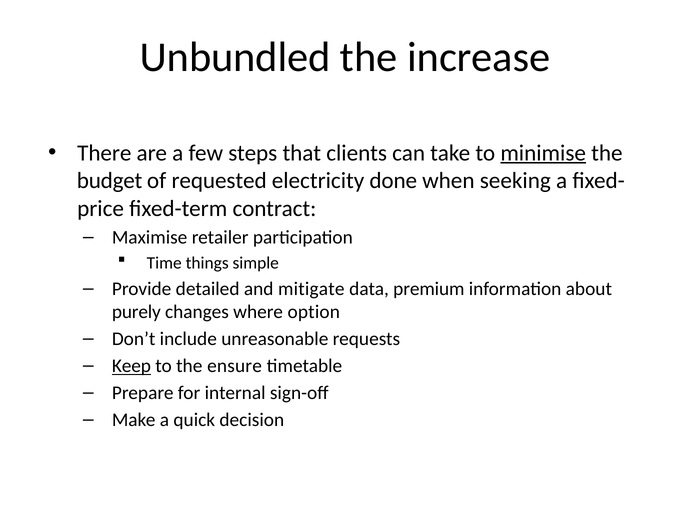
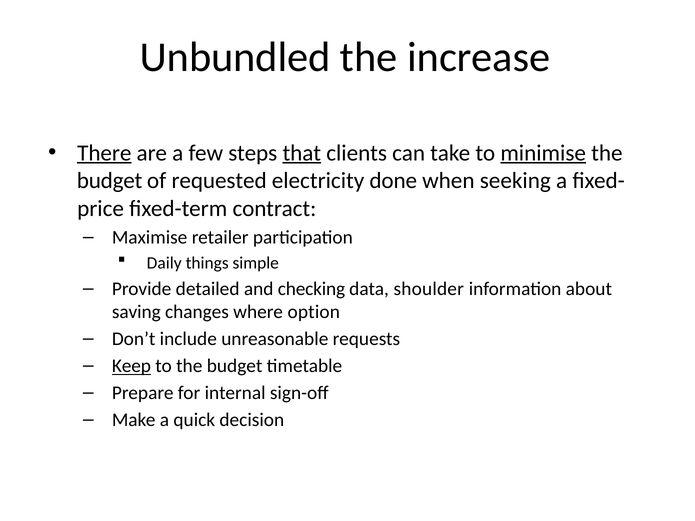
There underline: none -> present
that underline: none -> present
Time: Time -> Daily
mitigate: mitigate -> checking
premium: premium -> shoulder
purely: purely -> saving
to the ensure: ensure -> budget
